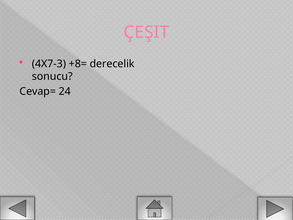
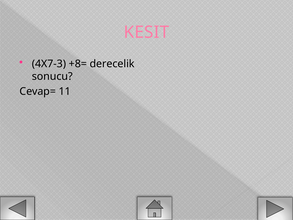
ÇEŞIT: ÇEŞIT -> KESIT
24: 24 -> 11
